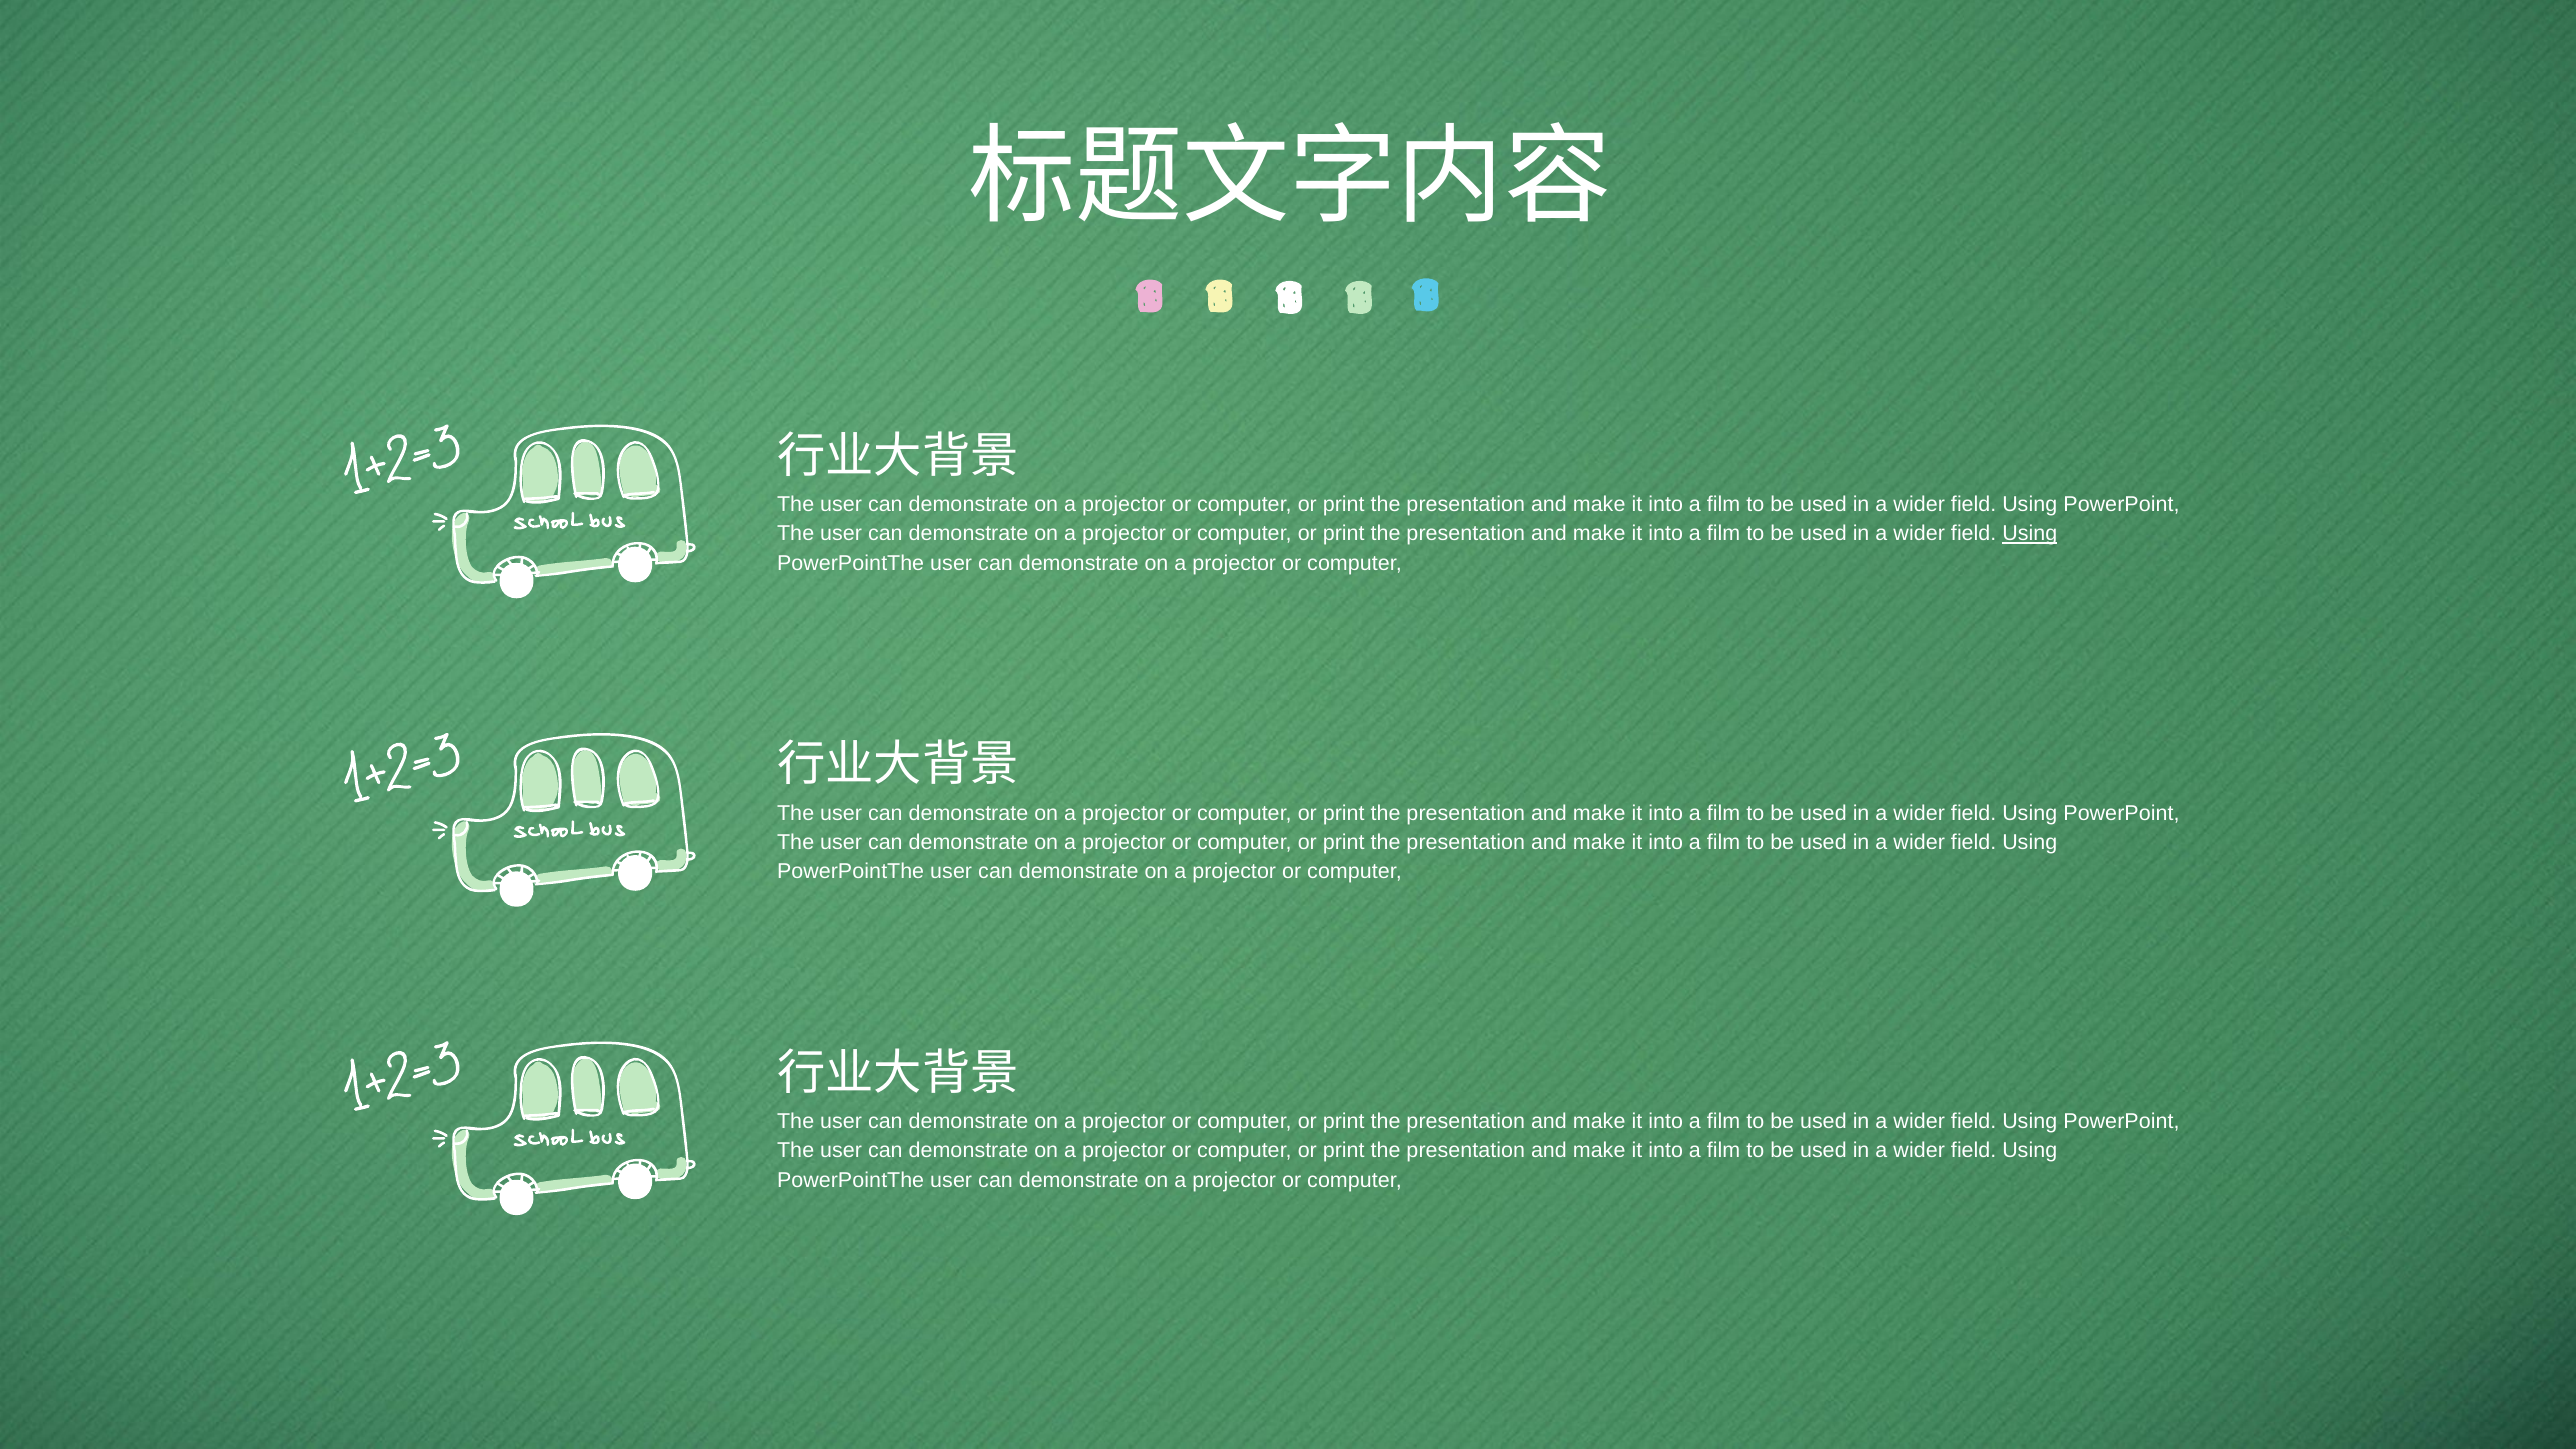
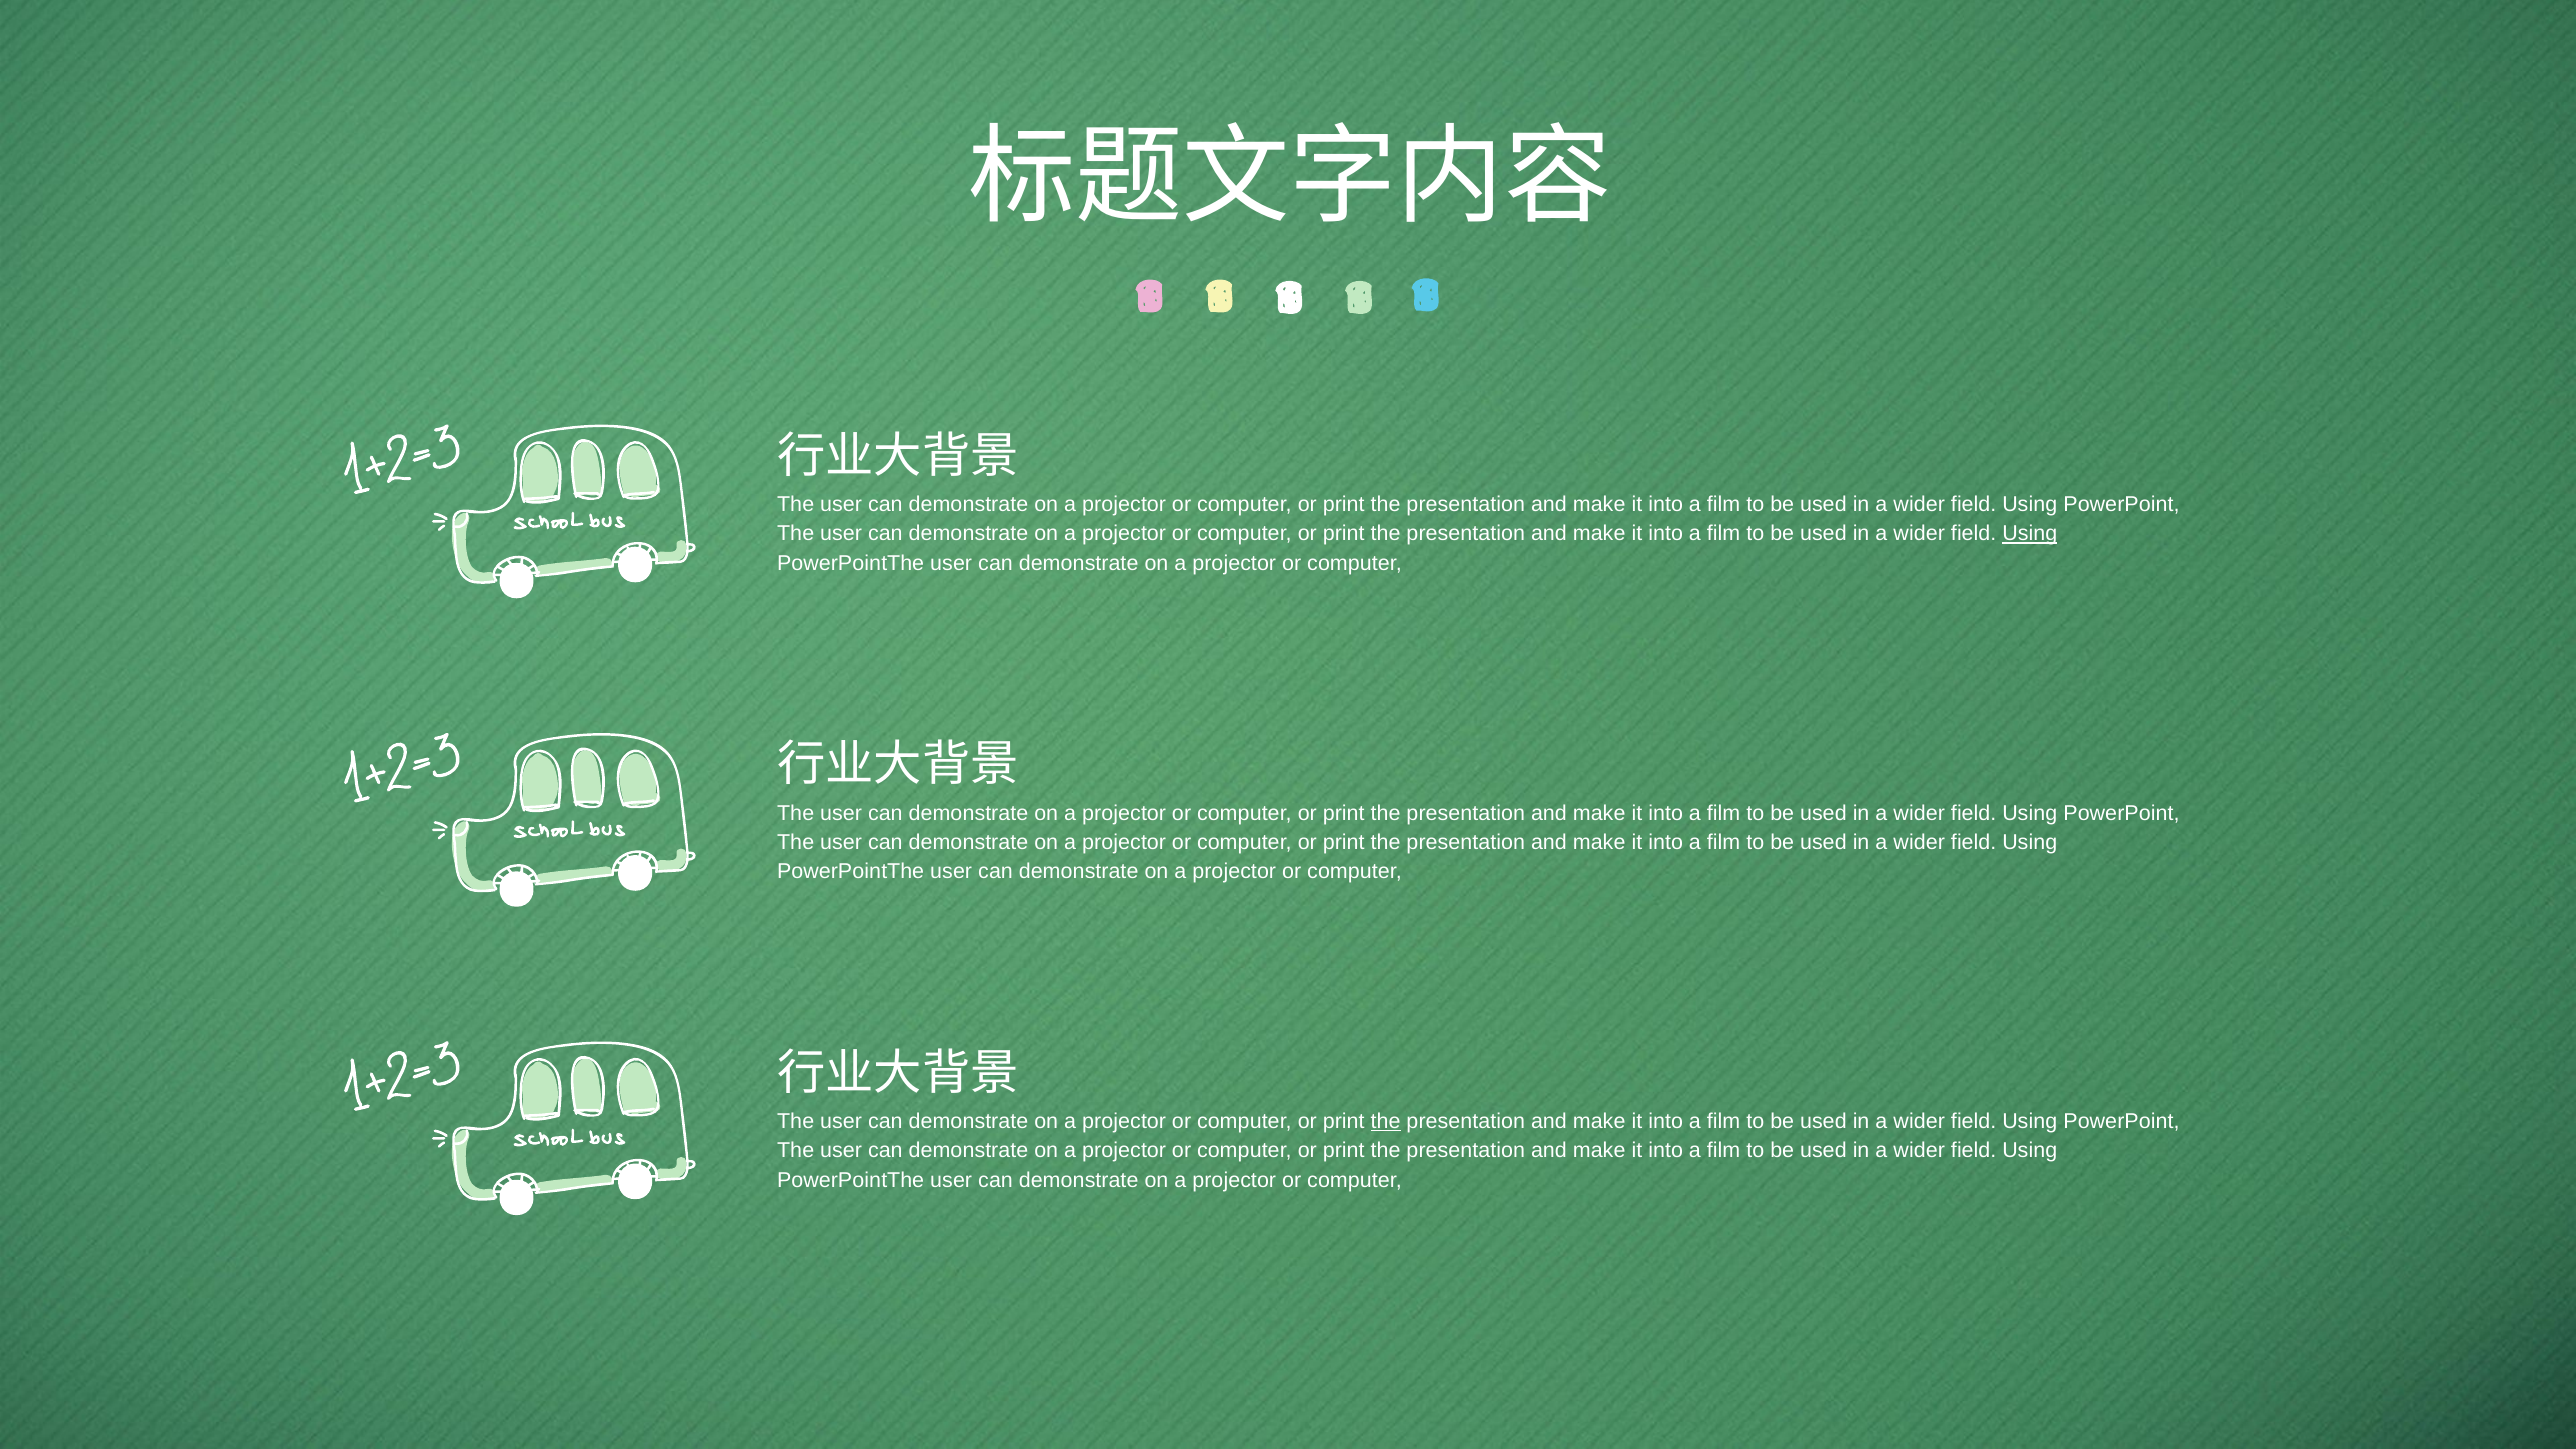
the at (1386, 1121) underline: none -> present
